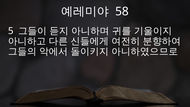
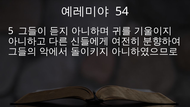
58: 58 -> 54
